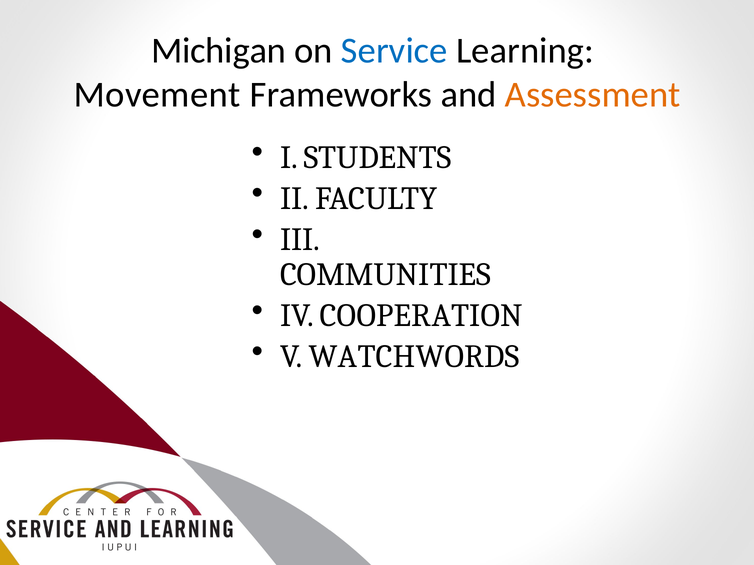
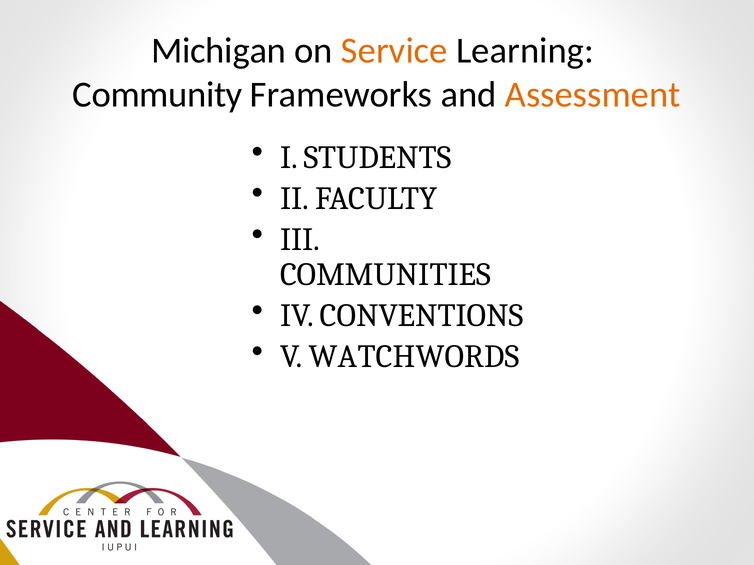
Service colour: blue -> orange
Movement: Movement -> Community
COOPERATION: COOPERATION -> CONVENTIONS
